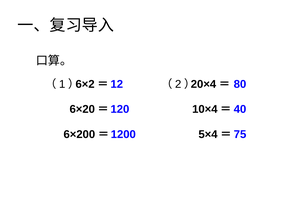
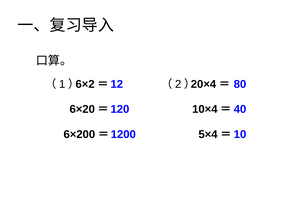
75: 75 -> 10
